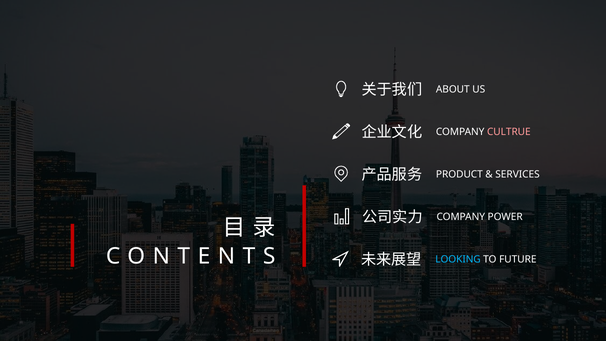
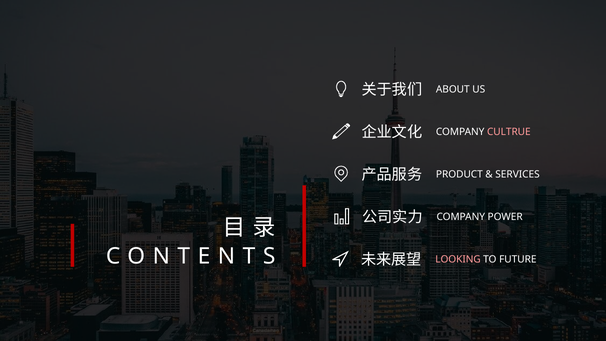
LOOKING colour: light blue -> pink
